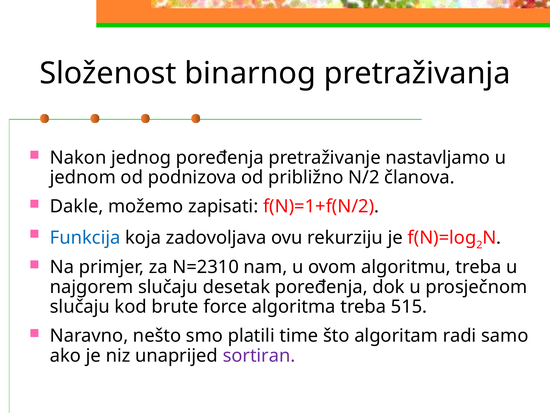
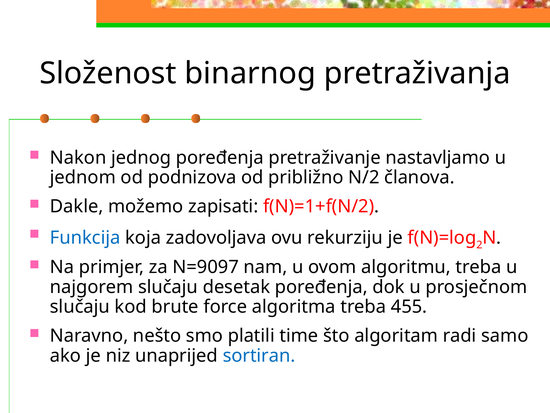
N=2310: N=2310 -> N=9097
515: 515 -> 455
sortiran colour: purple -> blue
